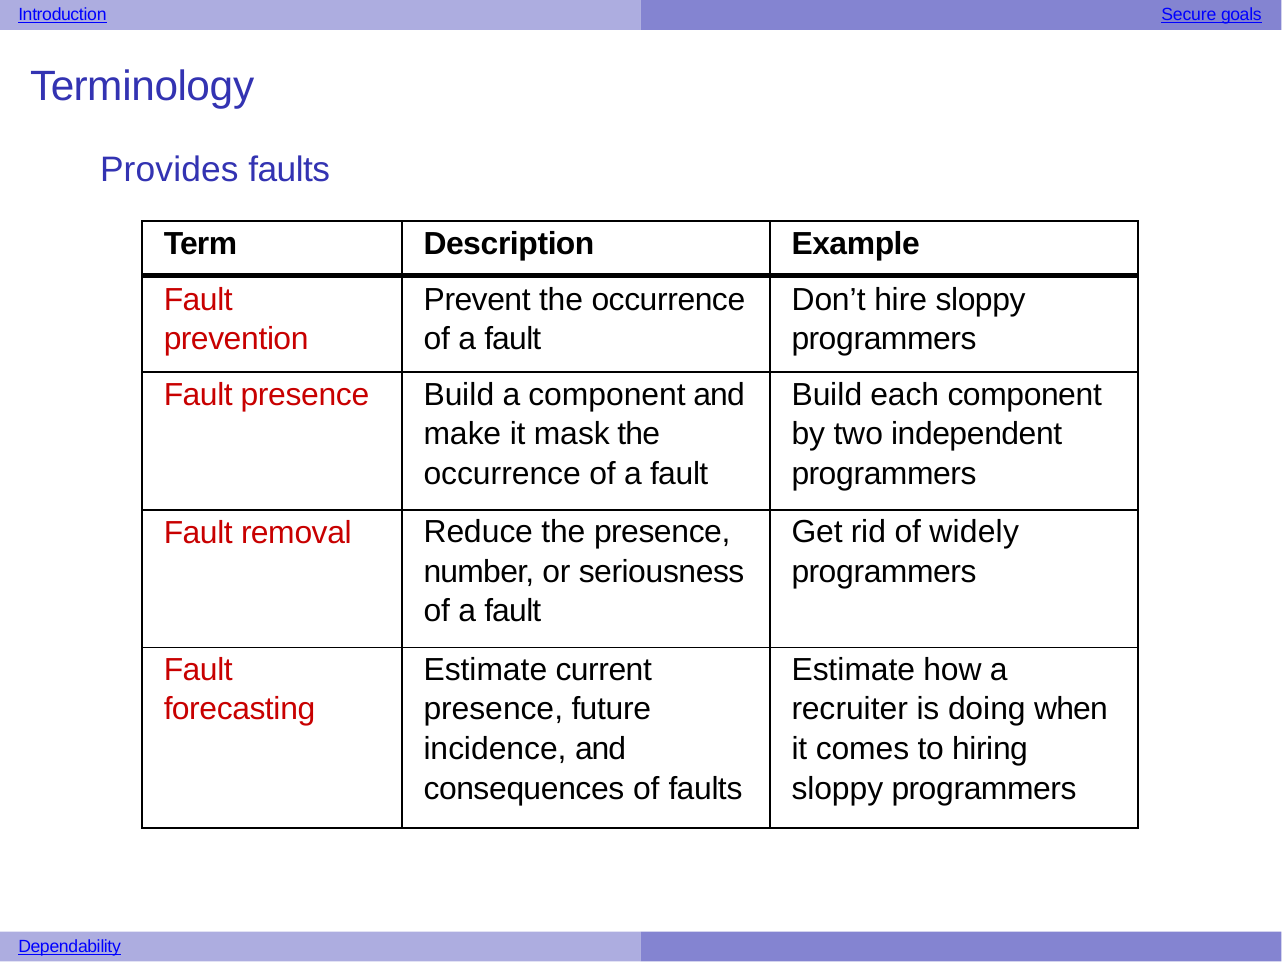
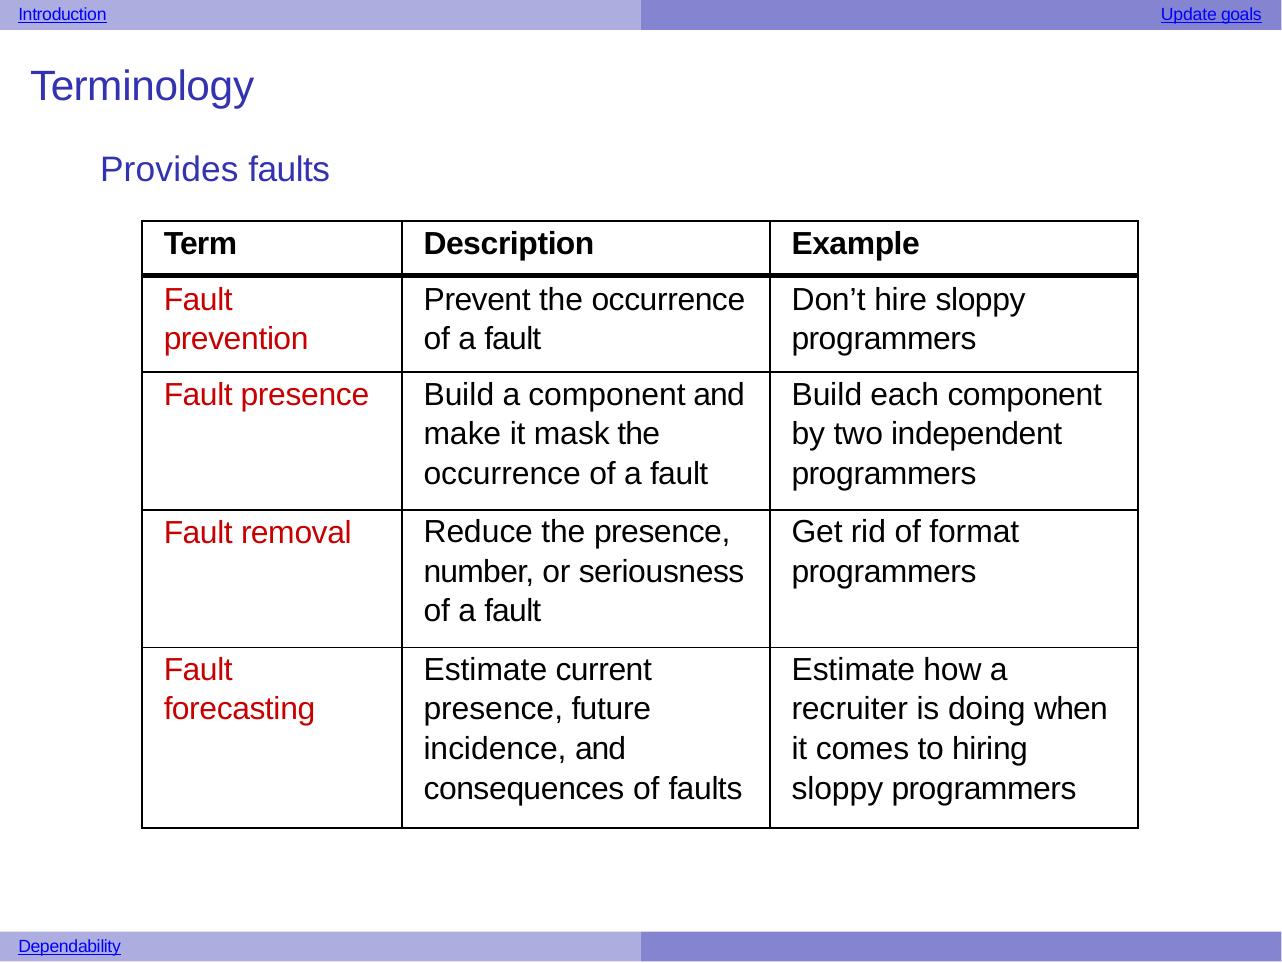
Secure: Secure -> Update
widely: widely -> format
